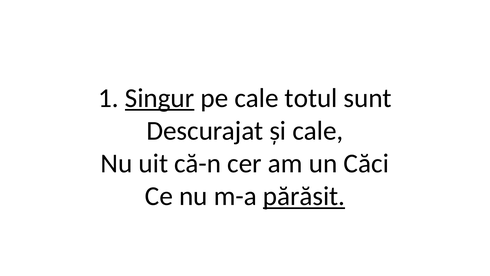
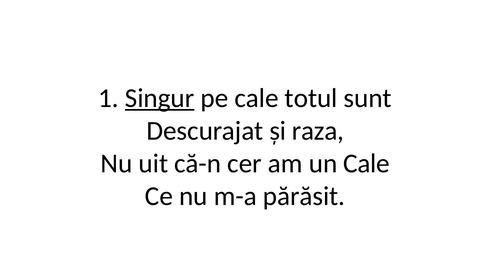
și cale: cale -> raza
un Căci: Căci -> Cale
părăsit underline: present -> none
